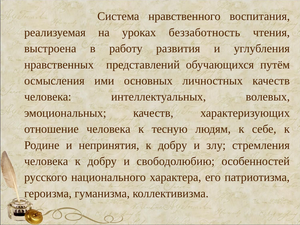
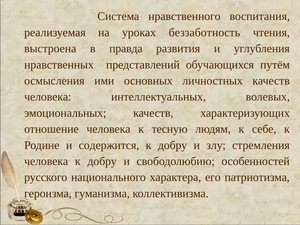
работу: работу -> правда
непринятия: непринятия -> содержится
